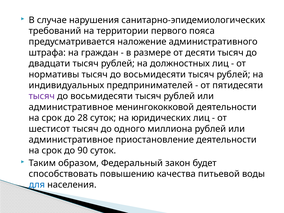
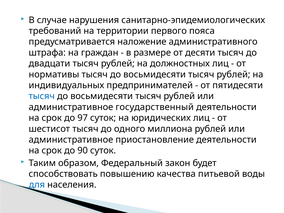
тысяч at (42, 96) colour: purple -> blue
менингококковой: менингококковой -> государственный
28: 28 -> 97
